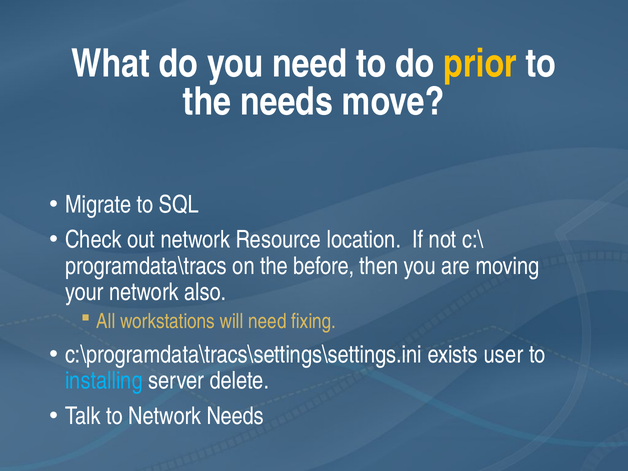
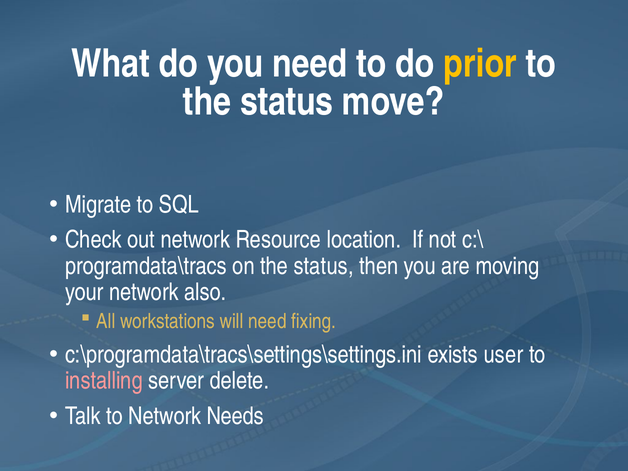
needs at (287, 102): needs -> status
on the before: before -> status
installing colour: light blue -> pink
